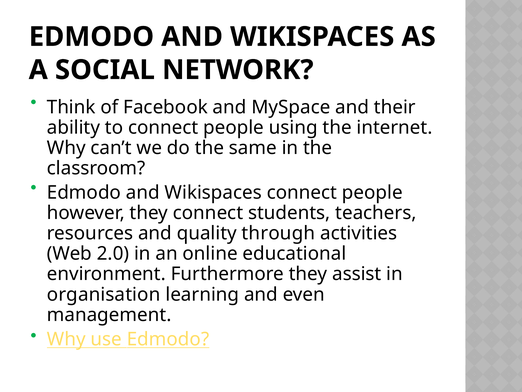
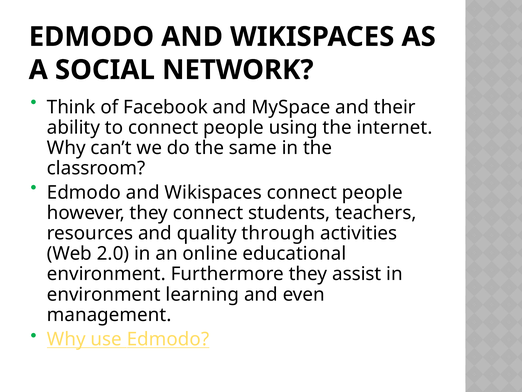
organisation at (104, 294): organisation -> environment
